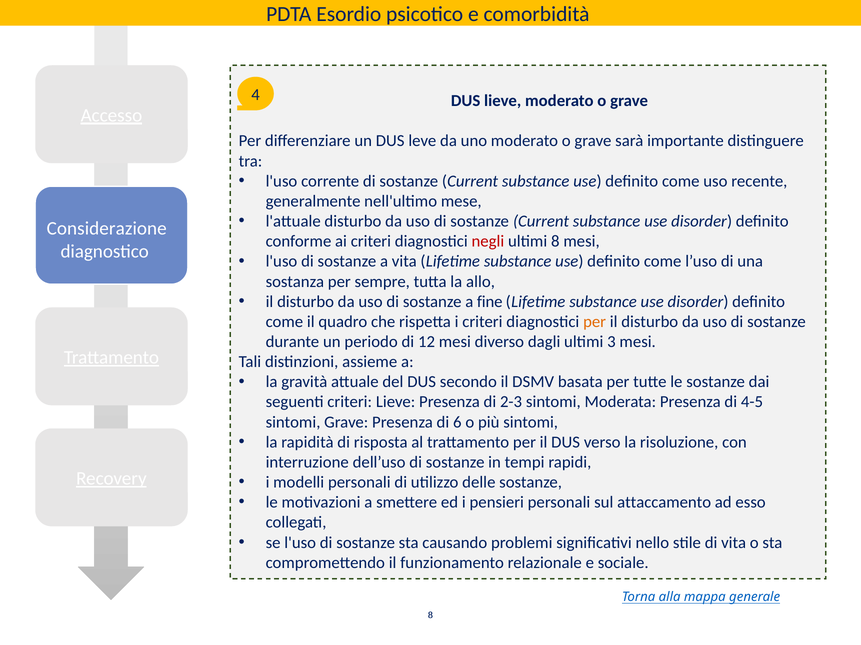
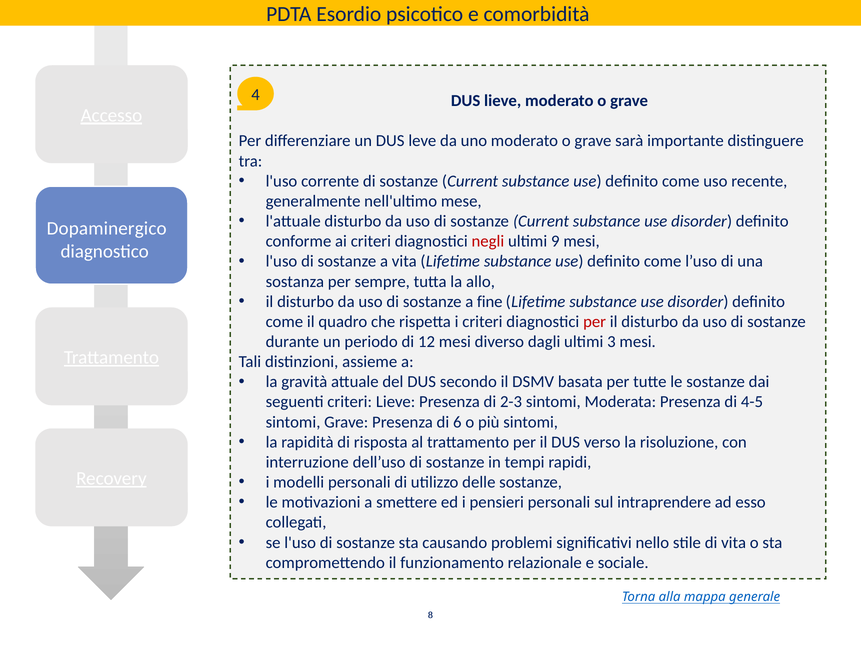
Considerazione: Considerazione -> Dopaminergico
8: 8 -> 9
per at (595, 322) colour: orange -> red
attaccamento: attaccamento -> intraprendere
